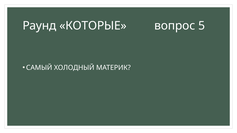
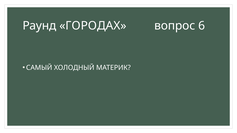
КОТОРЫЕ: КОТОРЫЕ -> ГОРОДАХ
5: 5 -> 6
